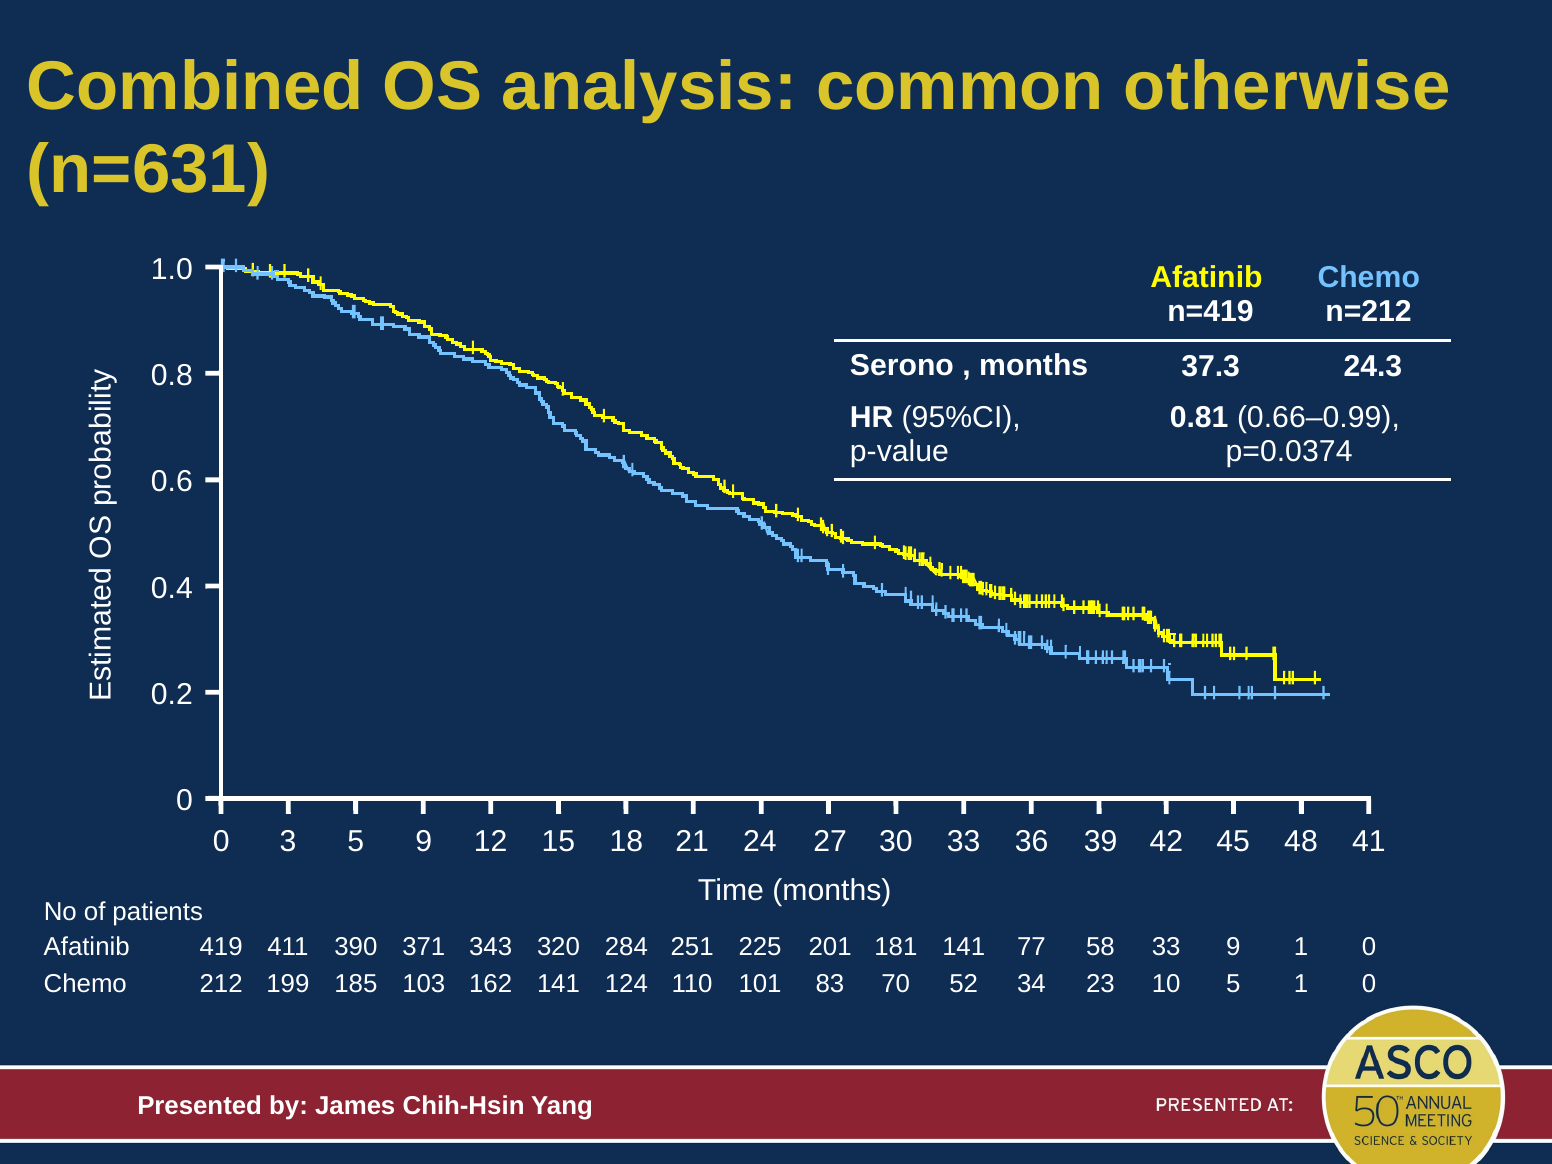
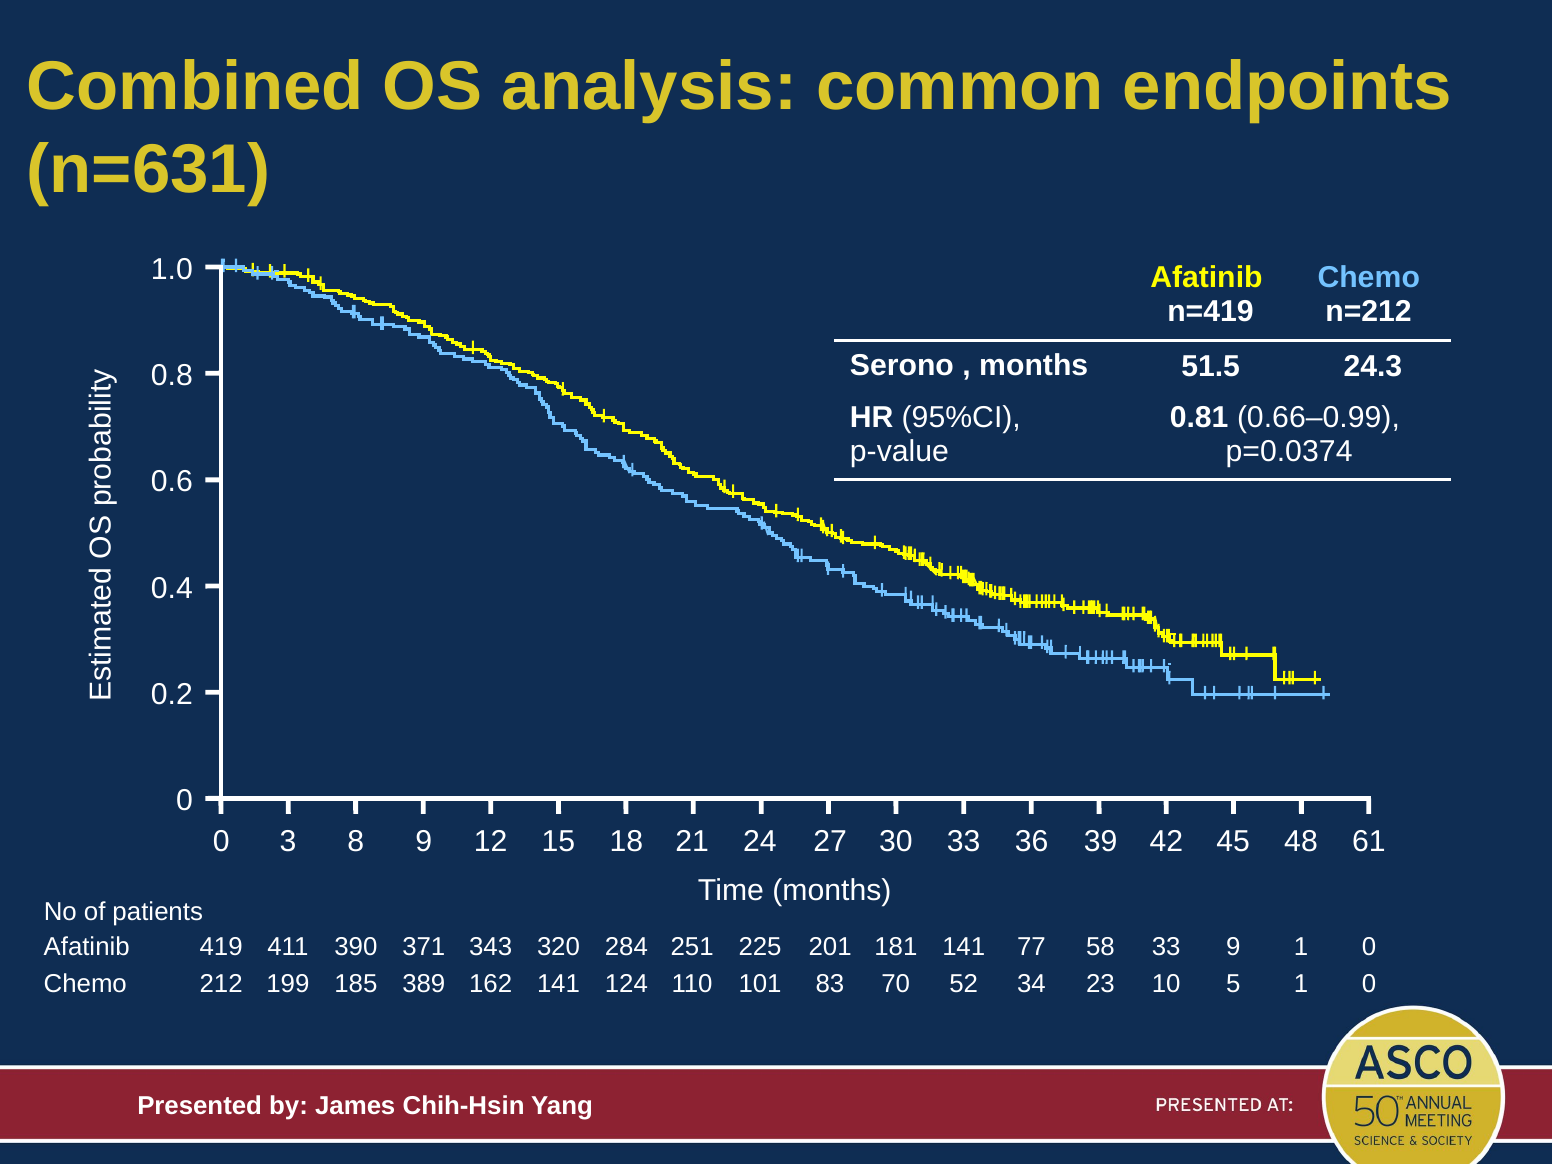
otherwise: otherwise -> endpoints
37.3: 37.3 -> 51.5
3 5: 5 -> 8
41: 41 -> 61
103: 103 -> 389
